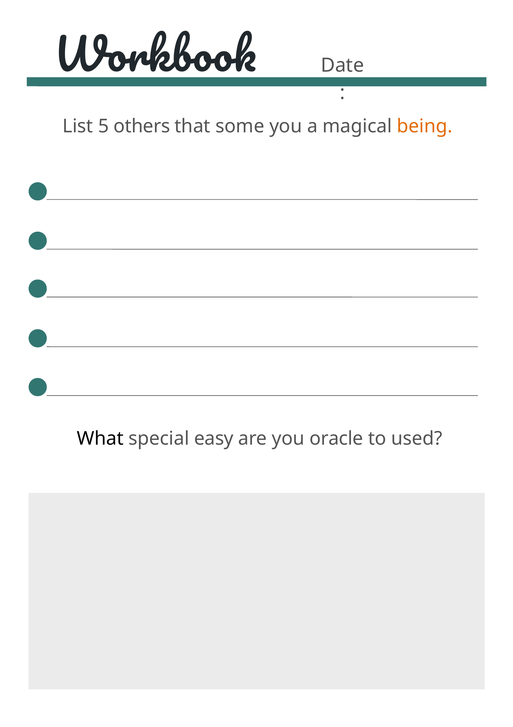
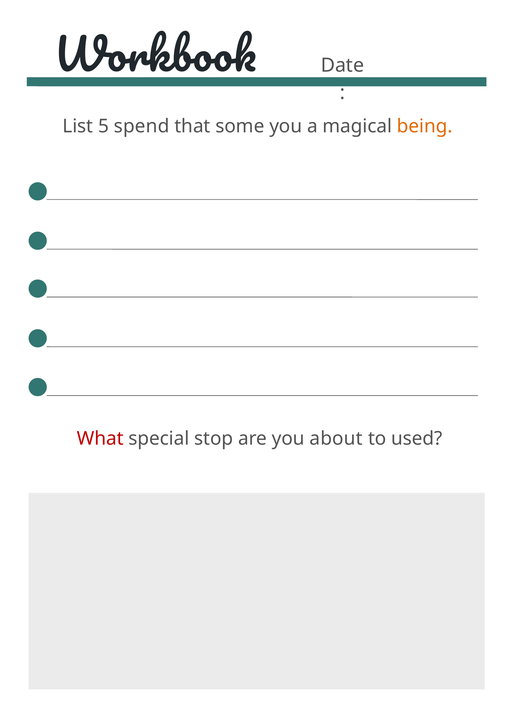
others: others -> spend
What colour: black -> red
easy: easy -> stop
oracle: oracle -> about
